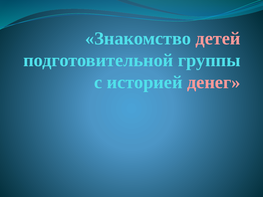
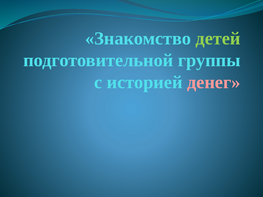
детей colour: pink -> light green
